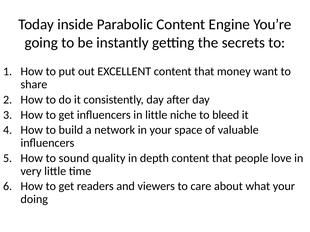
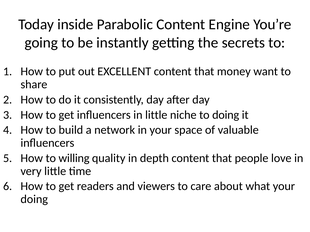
to bleed: bleed -> doing
sound: sound -> willing
